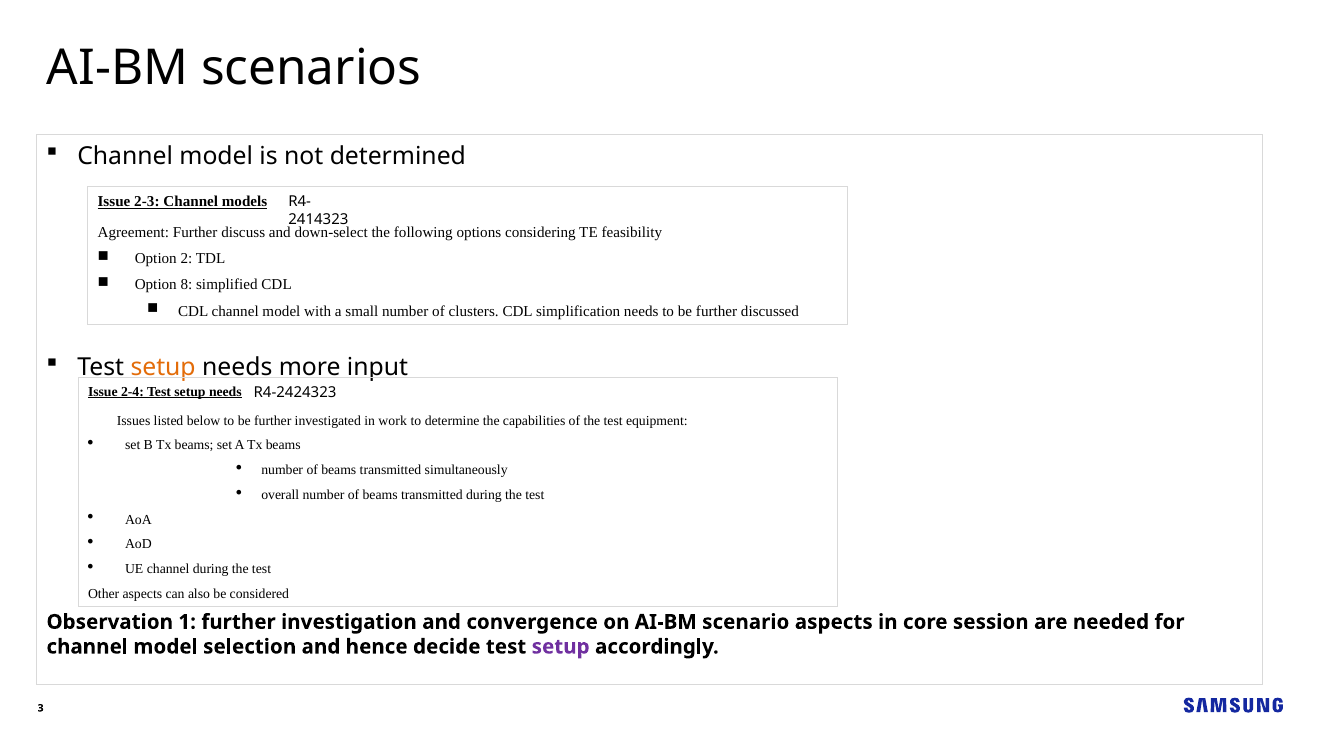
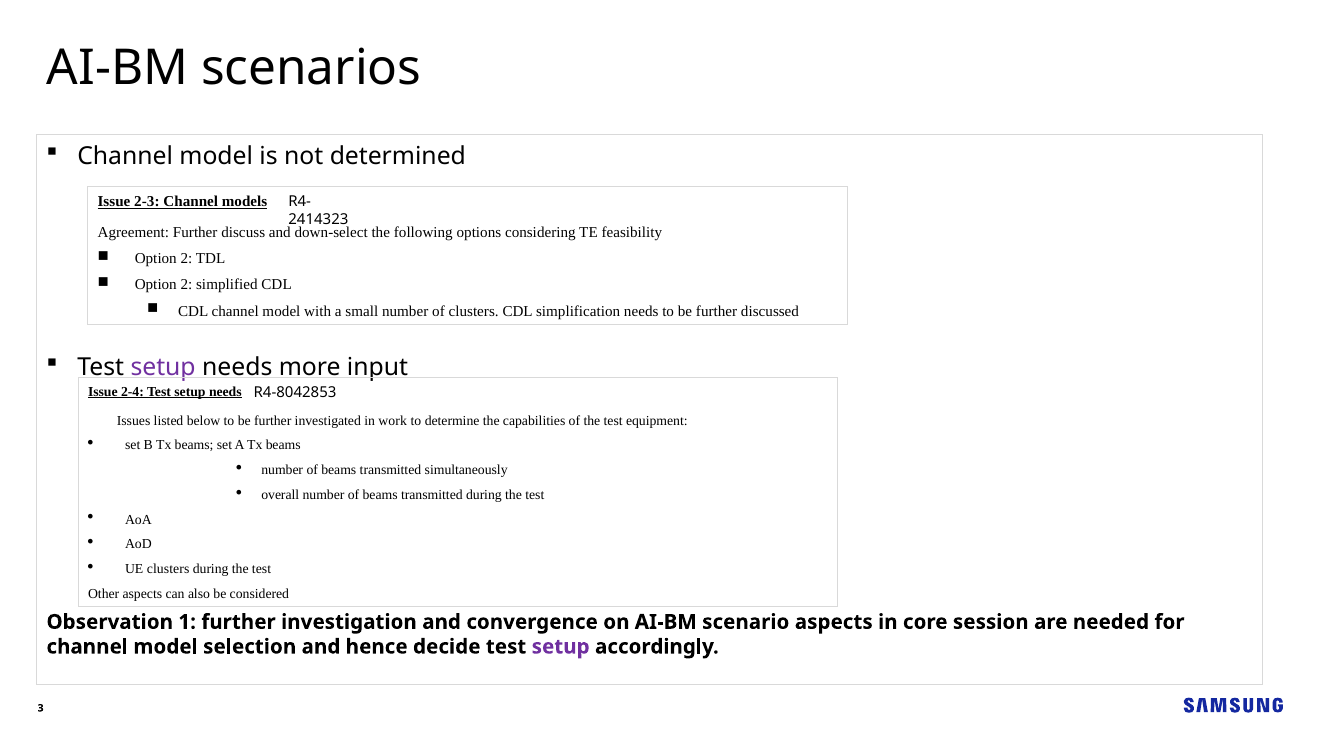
8 at (186, 285): 8 -> 2
setup at (163, 368) colour: orange -> purple
R4-2424323: R4-2424323 -> R4-8042853
UE channel: channel -> clusters
